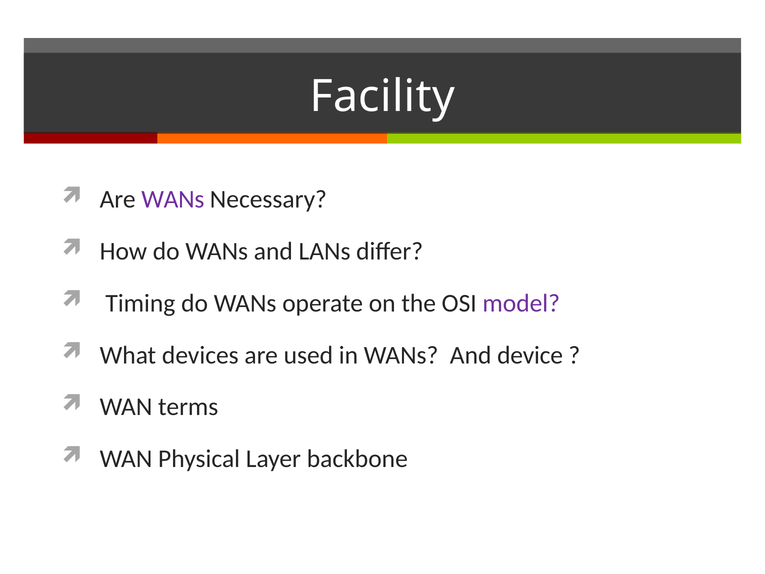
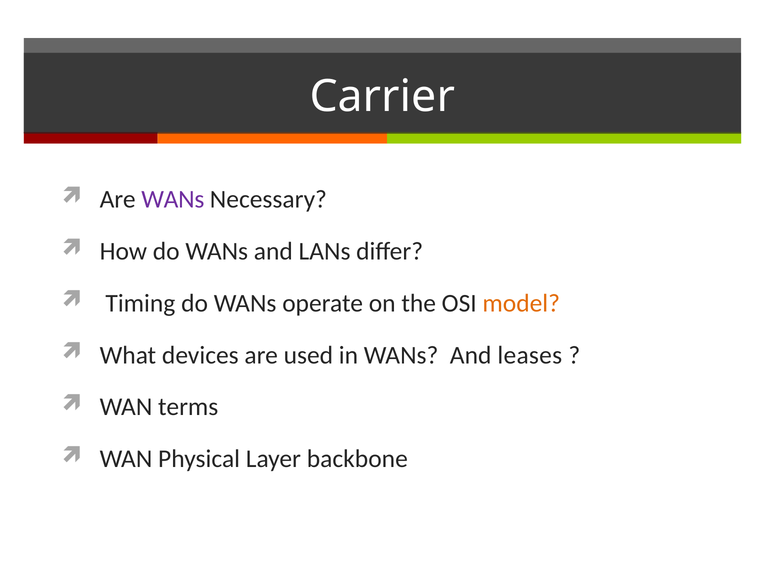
Facility: Facility -> Carrier
model colour: purple -> orange
device: device -> leases
